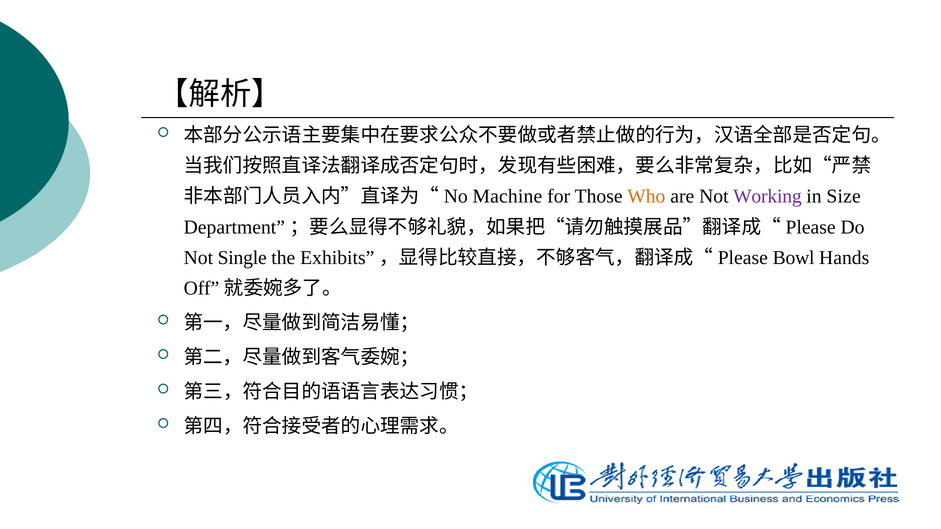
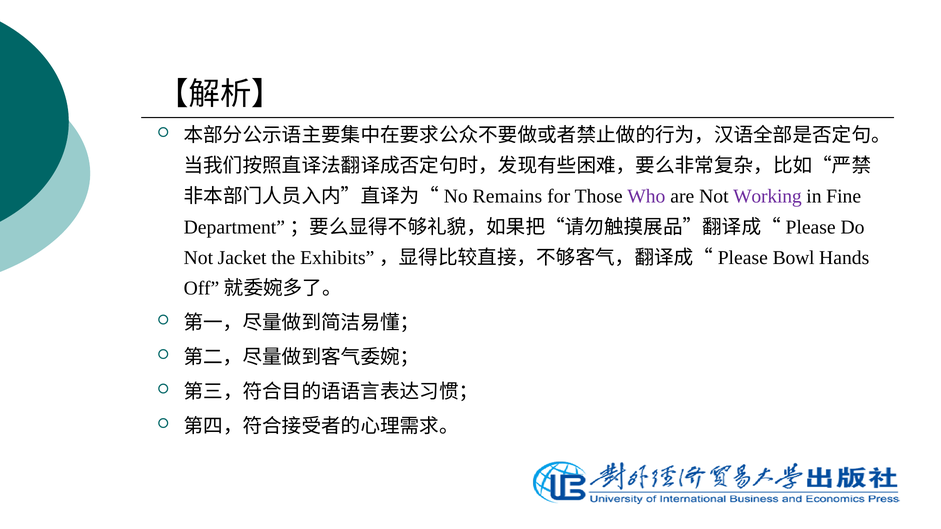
Machine: Machine -> Remains
Who colour: orange -> purple
Size: Size -> Fine
Single: Single -> Jacket
